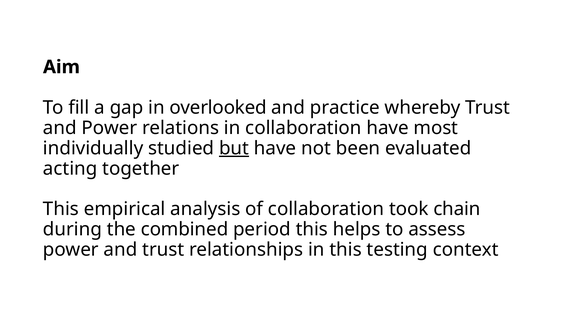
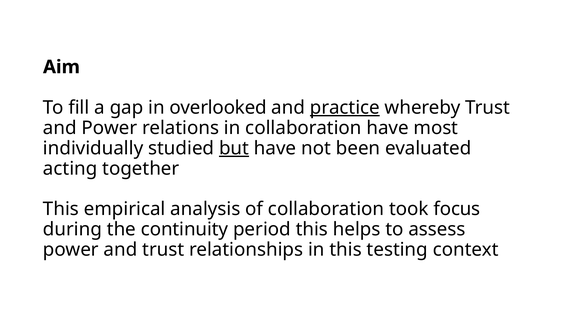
practice underline: none -> present
chain: chain -> focus
combined: combined -> continuity
